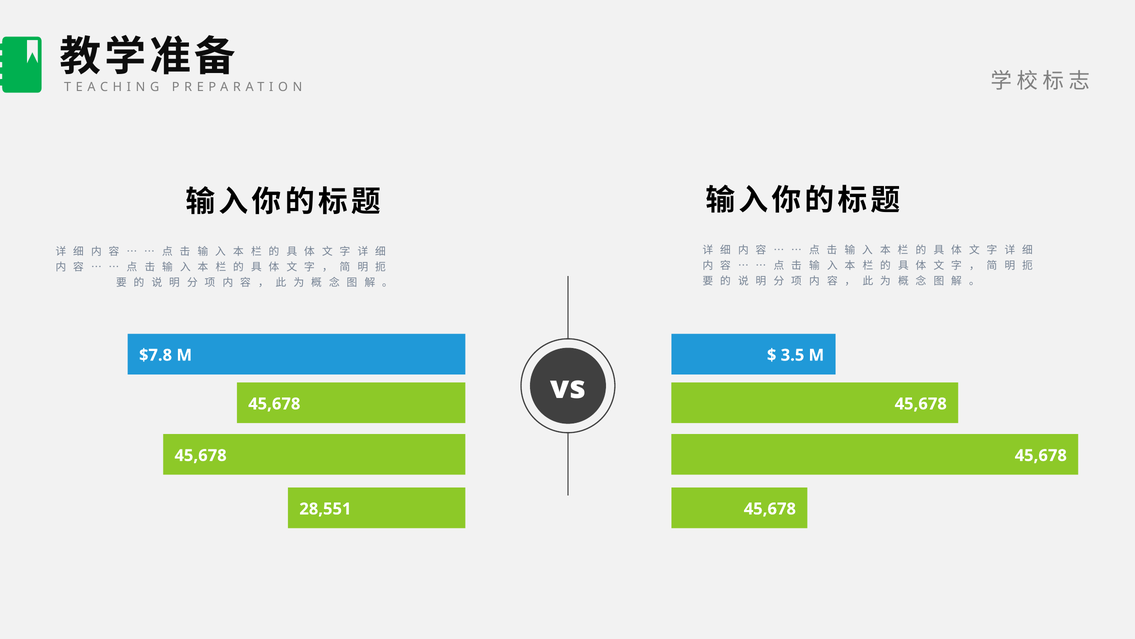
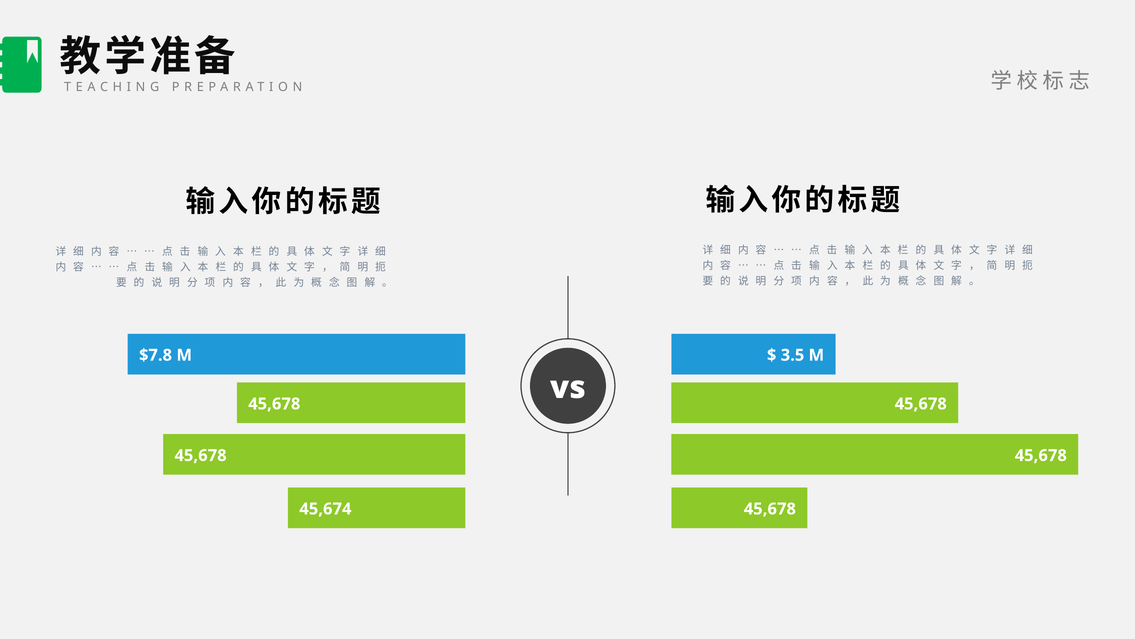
28,551: 28,551 -> 45,674
